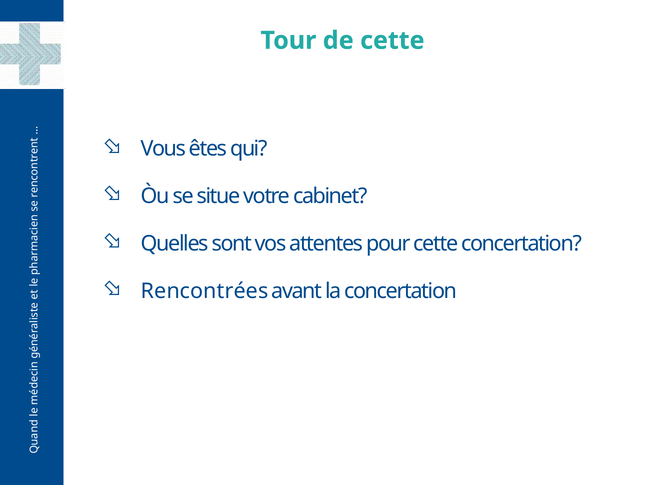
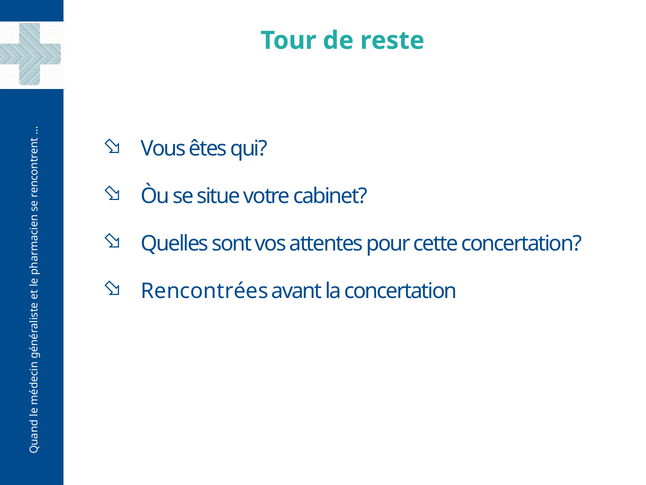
de cette: cette -> reste
